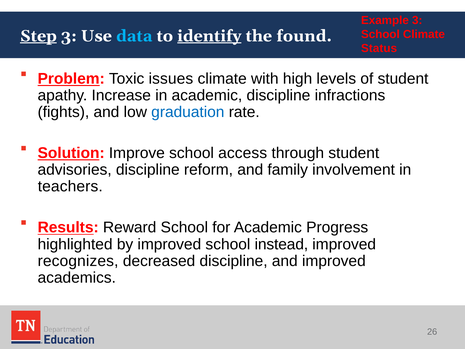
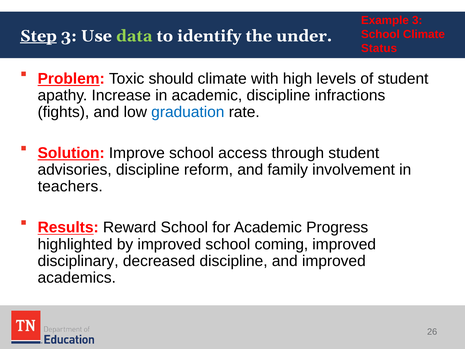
data colour: light blue -> light green
identify underline: present -> none
found: found -> under
issues: issues -> should
instead: instead -> coming
recognizes: recognizes -> disciplinary
